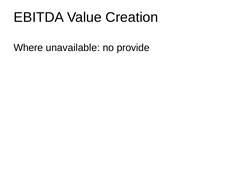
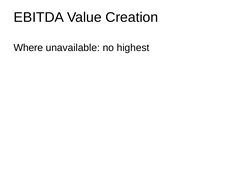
provide: provide -> highest
